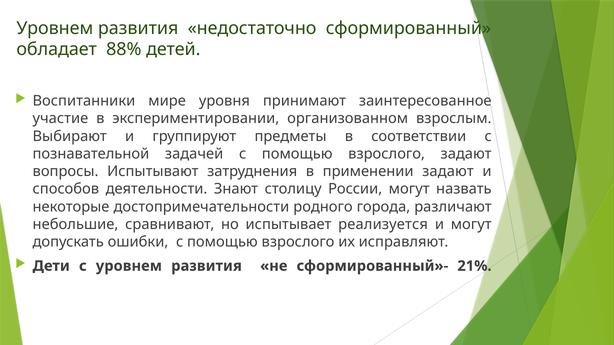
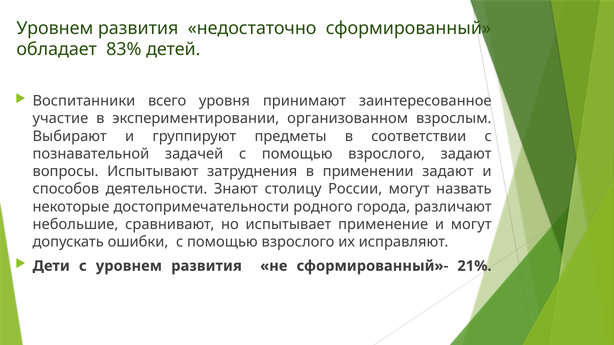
88%: 88% -> 83%
мире: мире -> всего
реализуется: реализуется -> применение
